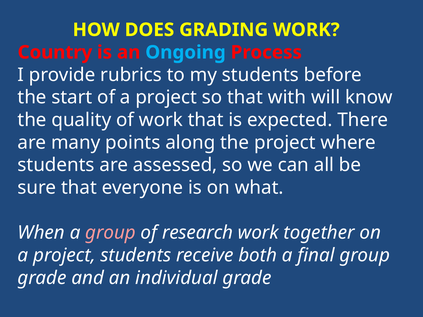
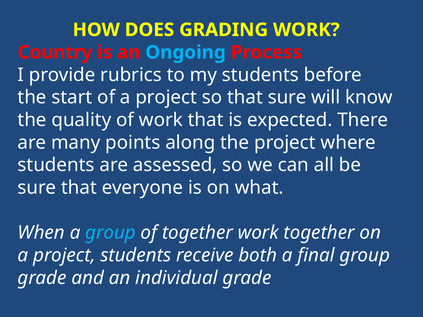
that with: with -> sure
group at (111, 233) colour: pink -> light blue
of research: research -> together
